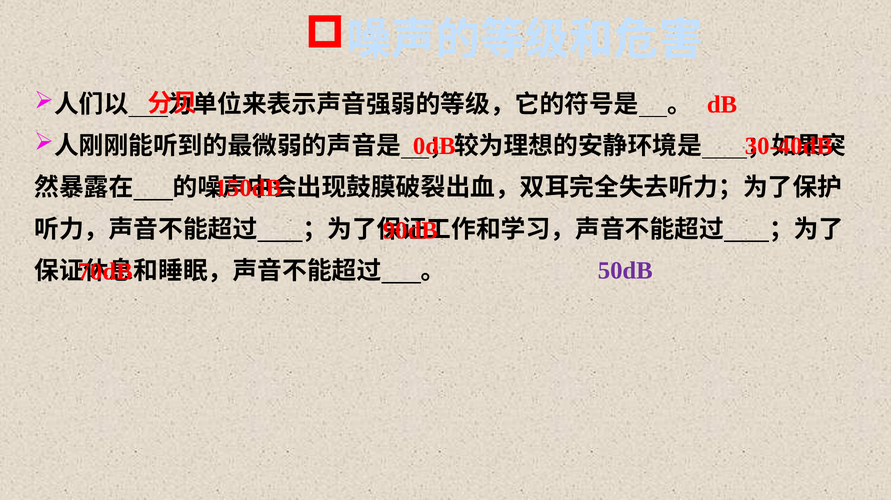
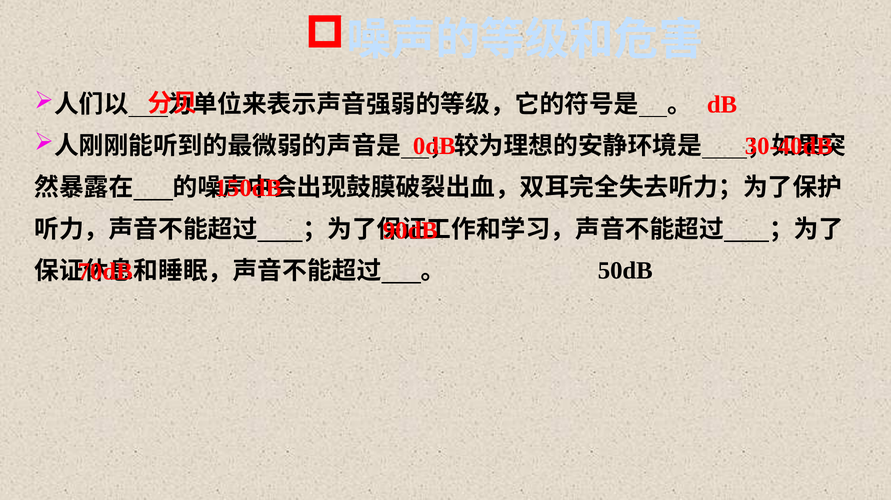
50dB colour: purple -> black
